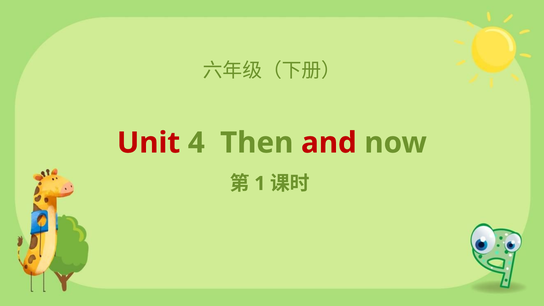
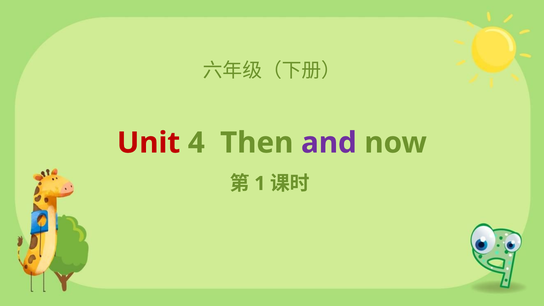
and colour: red -> purple
